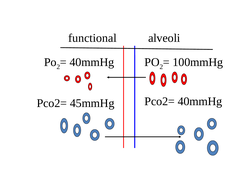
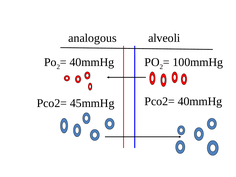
functional: functional -> analogous
